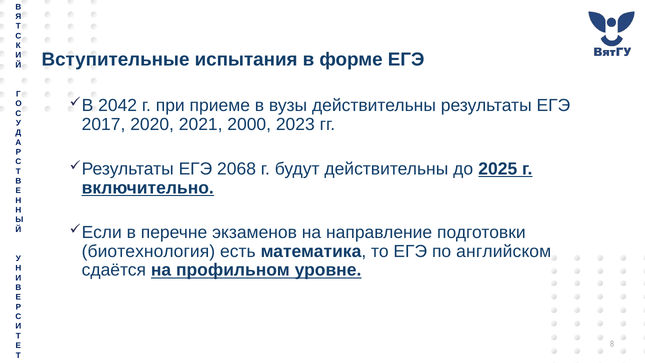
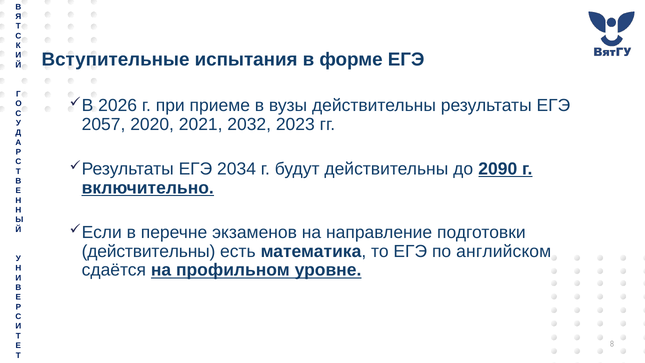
2042: 2042 -> 2026
2017: 2017 -> 2057
2000: 2000 -> 2032
2068: 2068 -> 2034
2025: 2025 -> 2090
биотехнология at (148, 251): биотехнология -> действительны
